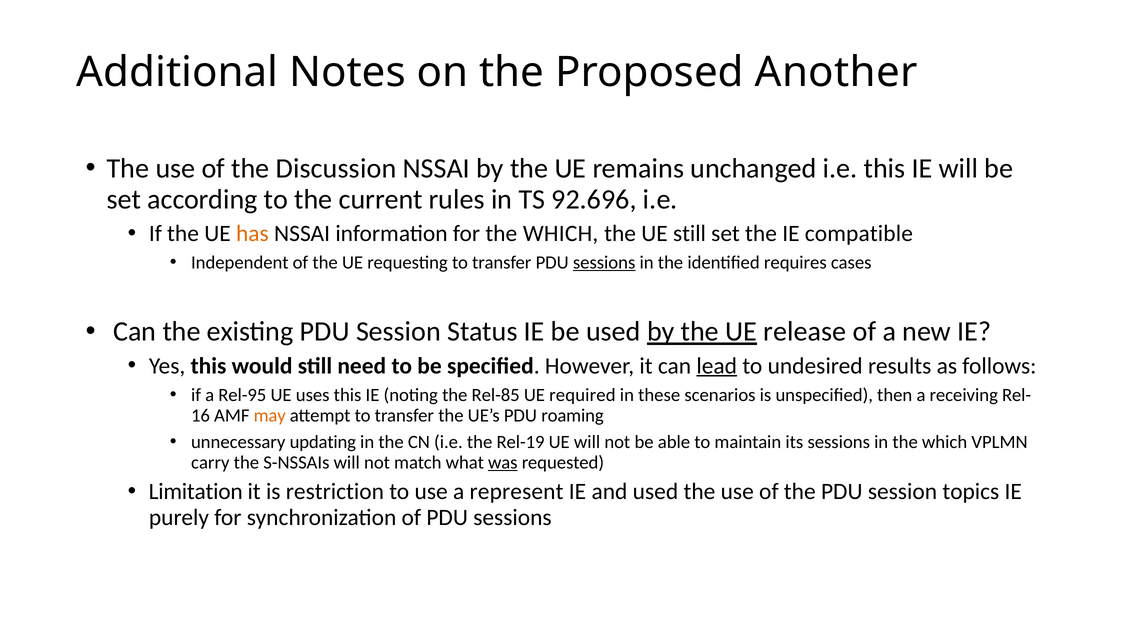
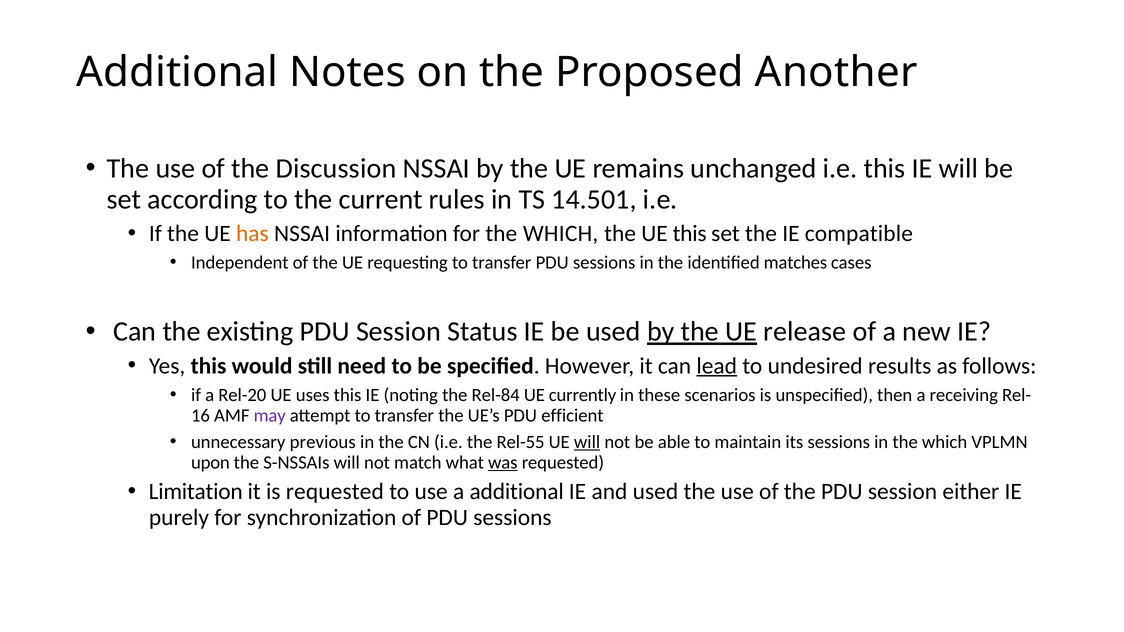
92.696: 92.696 -> 14.501
UE still: still -> this
sessions at (604, 263) underline: present -> none
requires: requires -> matches
Rel-95: Rel-95 -> Rel-20
Rel-85: Rel-85 -> Rel-84
required: required -> currently
may colour: orange -> purple
roaming: roaming -> efficient
updating: updating -> previous
Rel-19: Rel-19 -> Rel-55
will at (587, 442) underline: none -> present
carry: carry -> upon
is restriction: restriction -> requested
a represent: represent -> additional
topics: topics -> either
